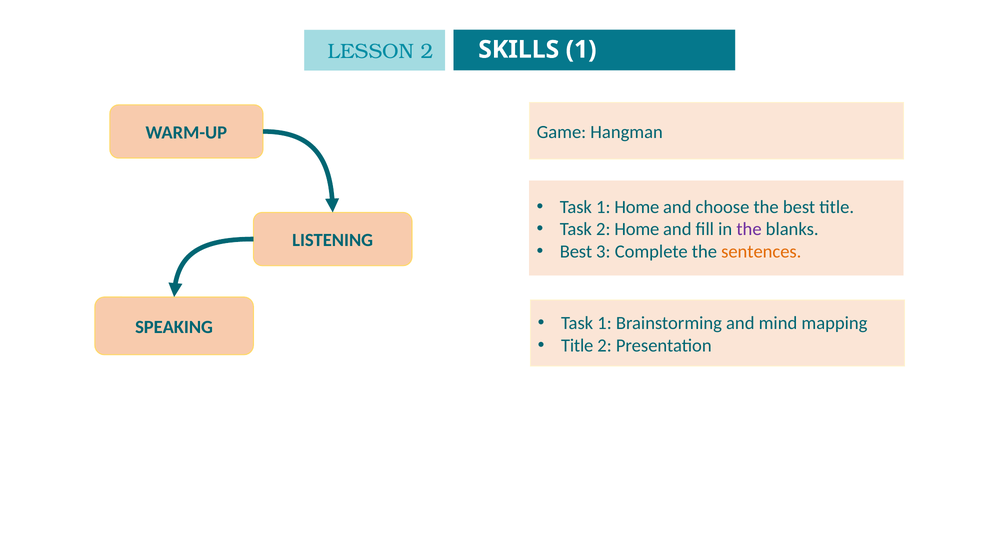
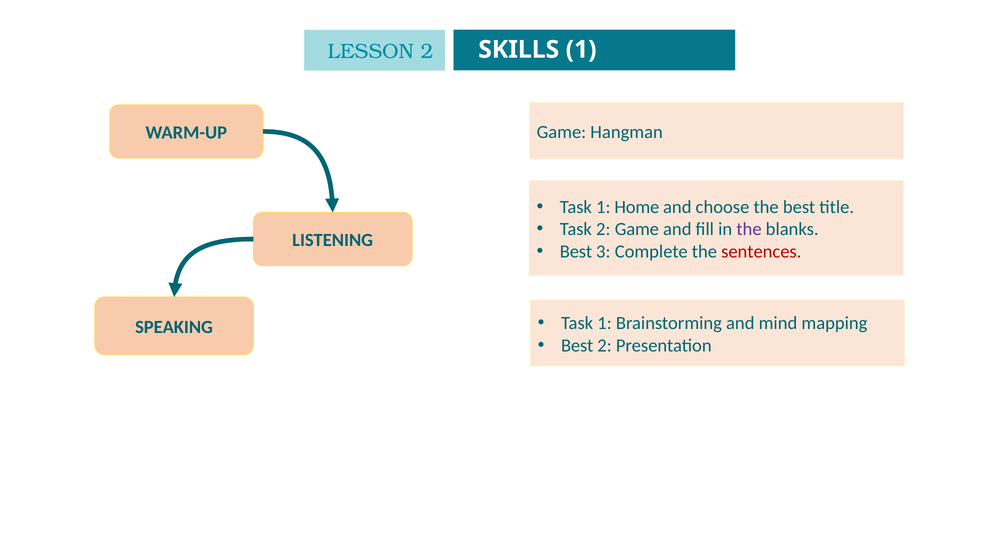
2 Home: Home -> Game
sentences colour: orange -> red
Title at (577, 346): Title -> Best
